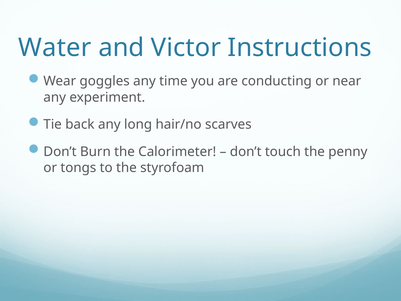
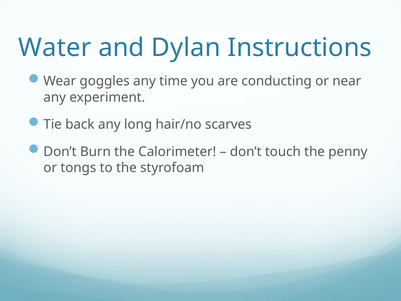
Victor: Victor -> Dylan
